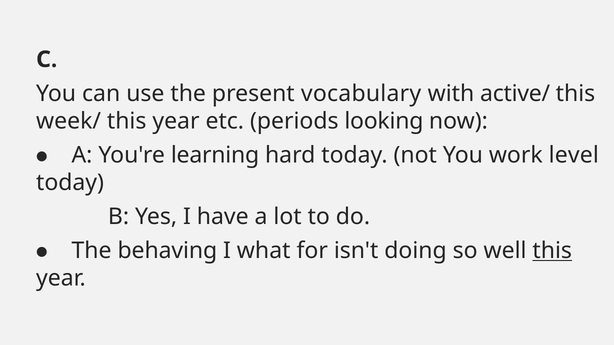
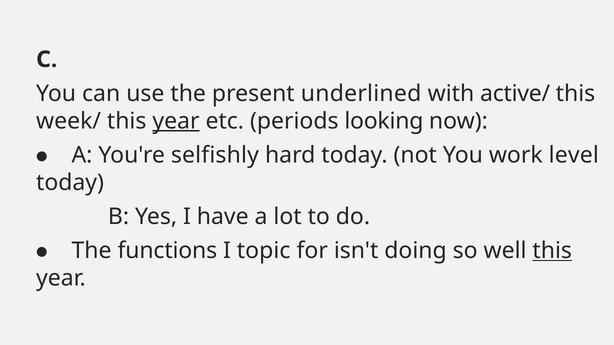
vocabulary: vocabulary -> underlined
year at (176, 121) underline: none -> present
learning: learning -> selfishly
behaving: behaving -> functions
what: what -> topic
